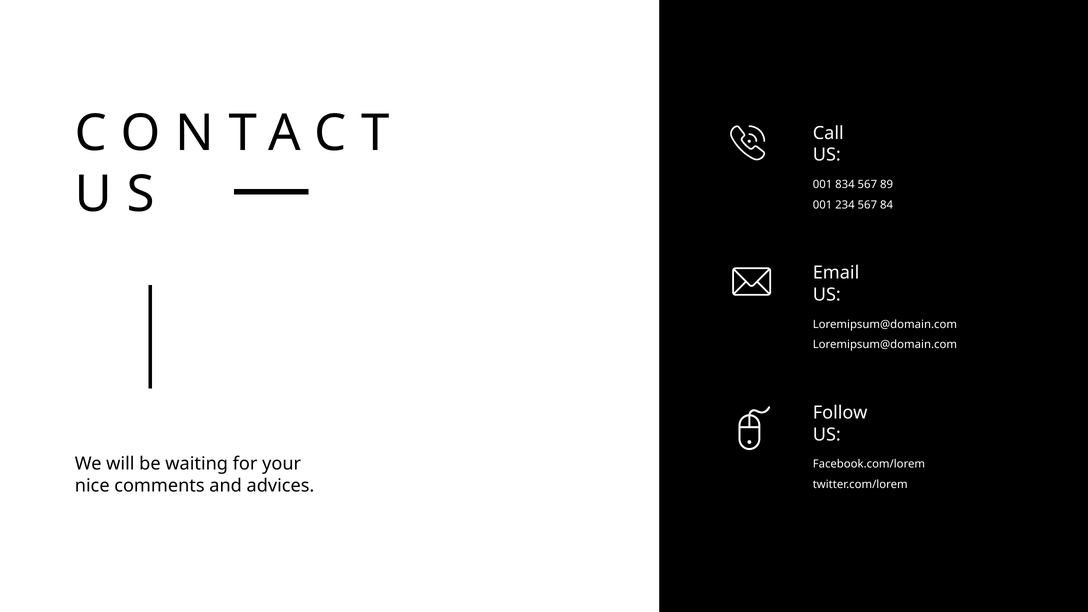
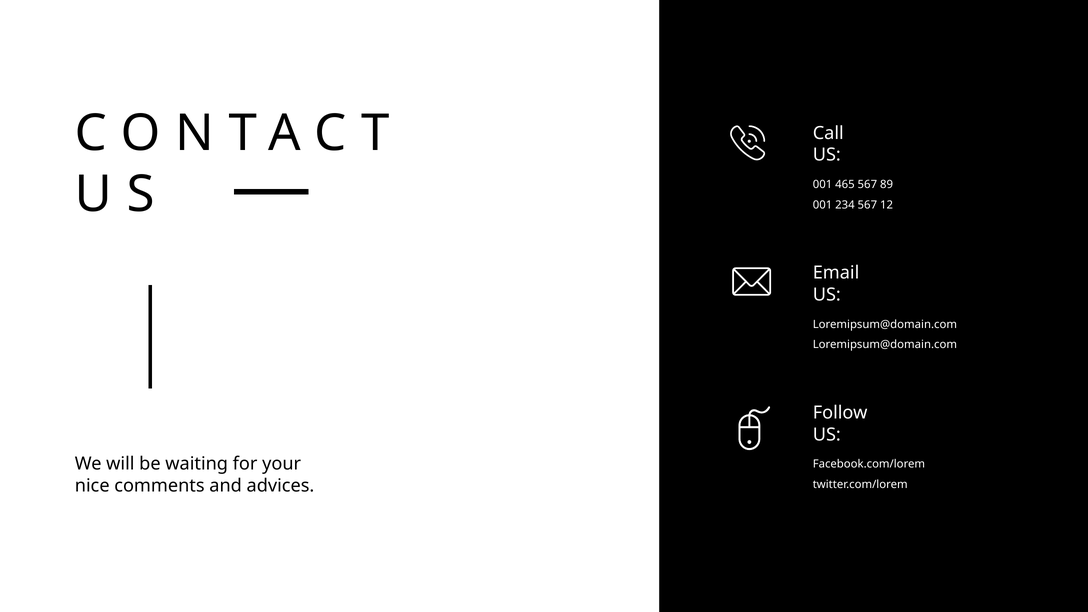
834: 834 -> 465
84: 84 -> 12
